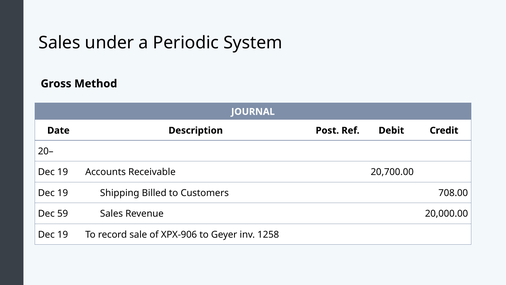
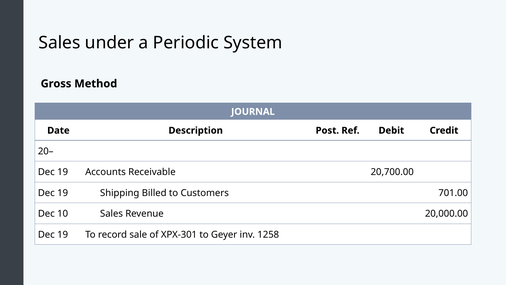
708.00: 708.00 -> 701.00
59: 59 -> 10
XPX-906: XPX-906 -> XPX-301
